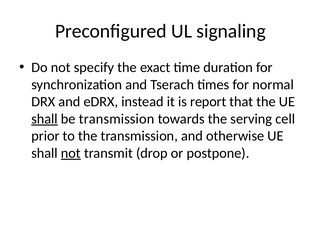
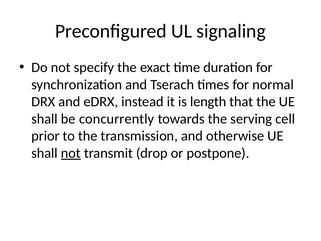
report: report -> length
shall at (45, 119) underline: present -> none
be transmission: transmission -> concurrently
